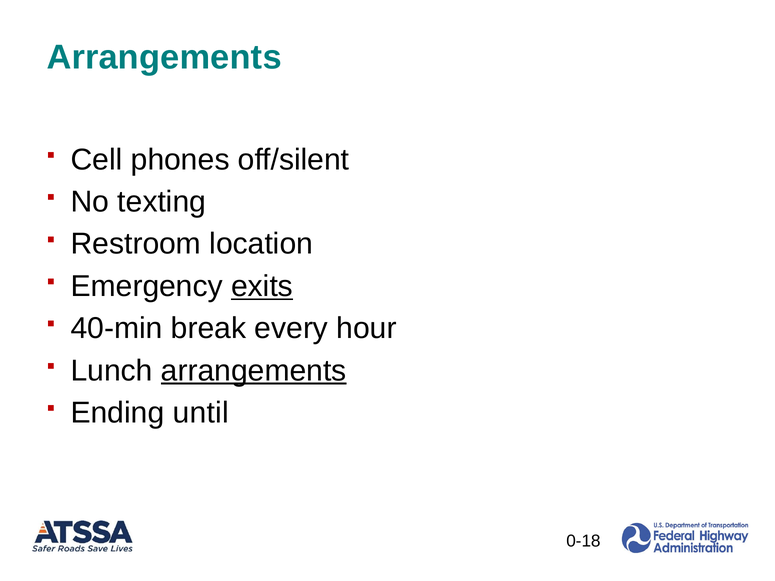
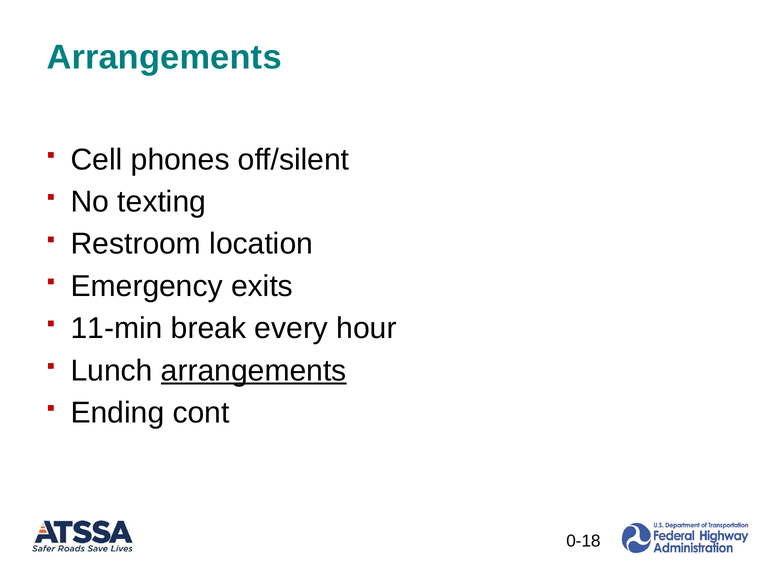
exits underline: present -> none
40-min: 40-min -> 11-min
until: until -> cont
